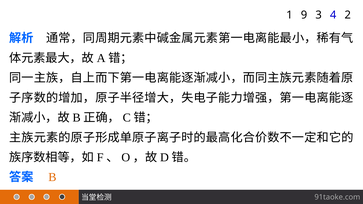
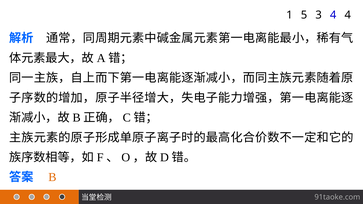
9: 9 -> 5
4 2: 2 -> 4
